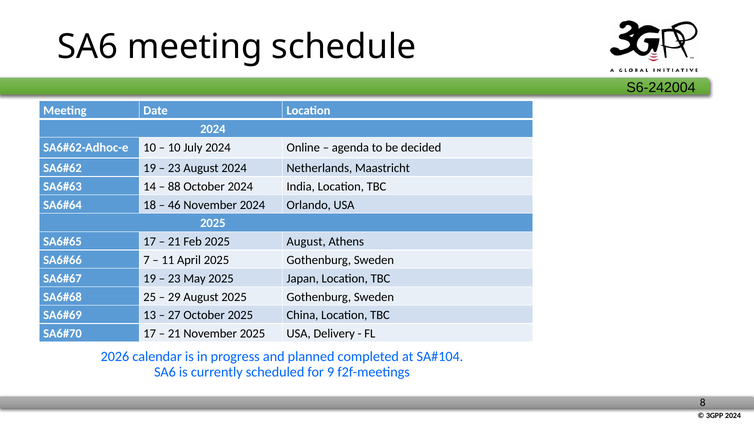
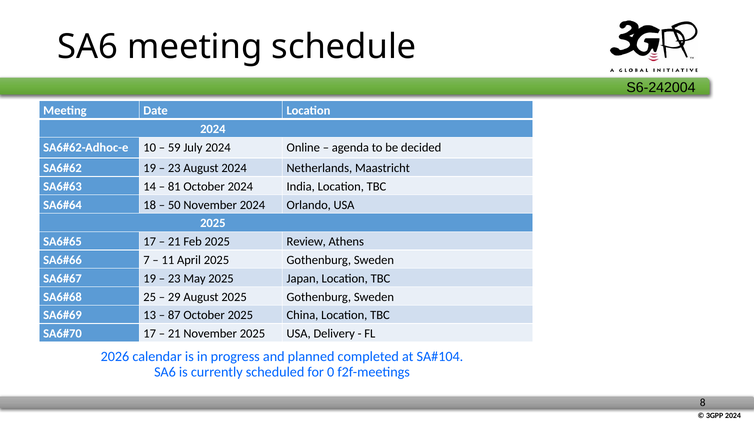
10 at (174, 147): 10 -> 59
88: 88 -> 81
46: 46 -> 50
2025 August: August -> Review
27: 27 -> 87
9: 9 -> 0
